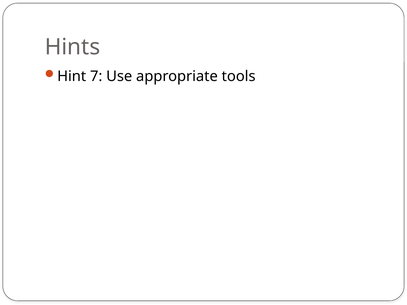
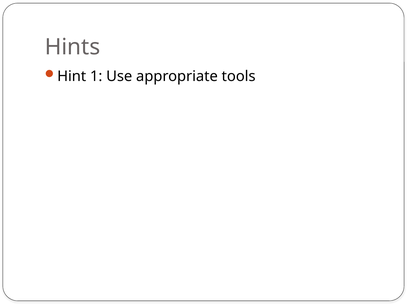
7: 7 -> 1
